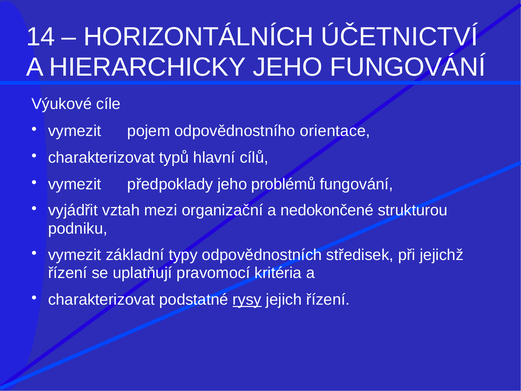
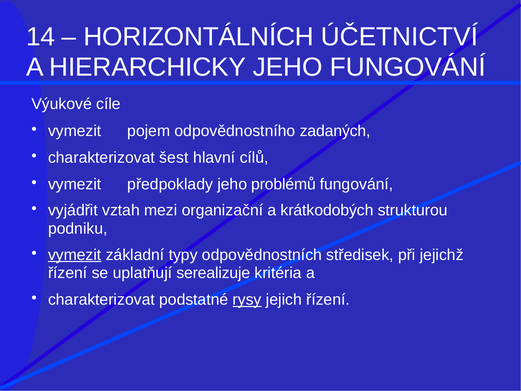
orientace: orientace -> zadaných
typů: typů -> šest
nedokončené: nedokončené -> krátkodobých
vymezit at (75, 255) underline: none -> present
pravomocí: pravomocí -> serealizuje
